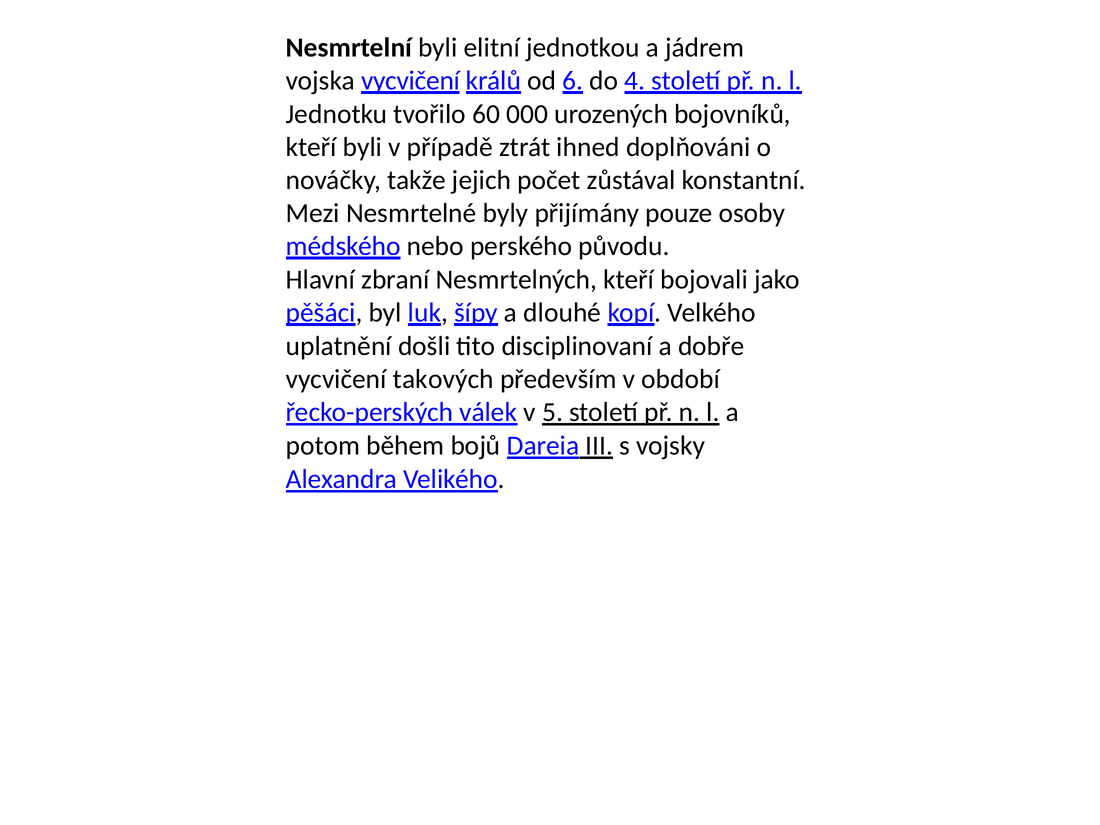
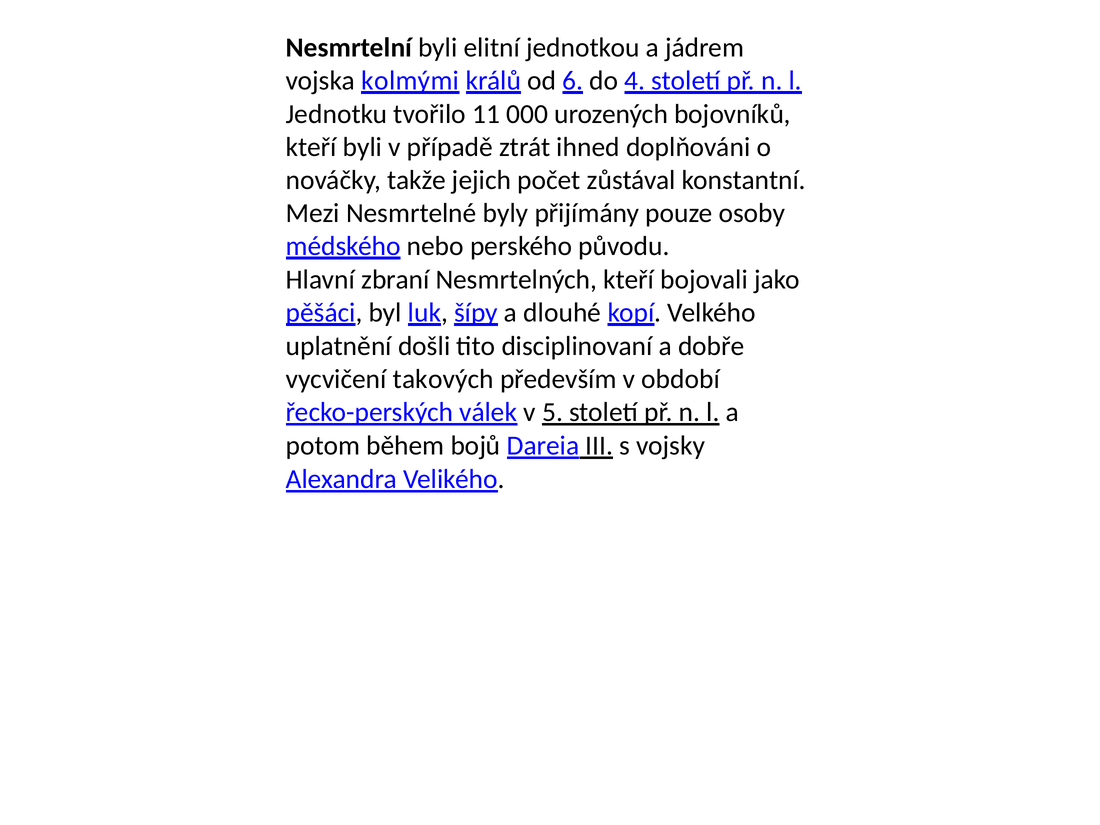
vojska vycvičení: vycvičení -> kolmými
60: 60 -> 11
